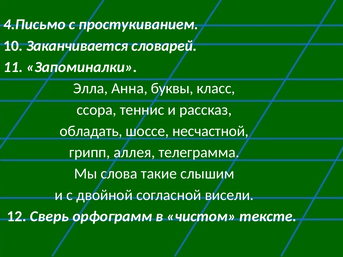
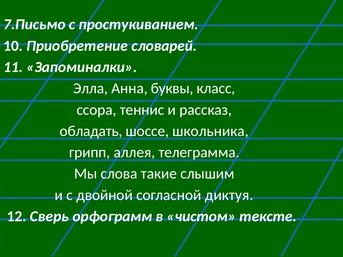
4.Письмо: 4.Письмо -> 7.Письмо
Заканчивается: Заканчивается -> Приобретение
несчастной: несчастной -> школьника
висели: висели -> диктуя
